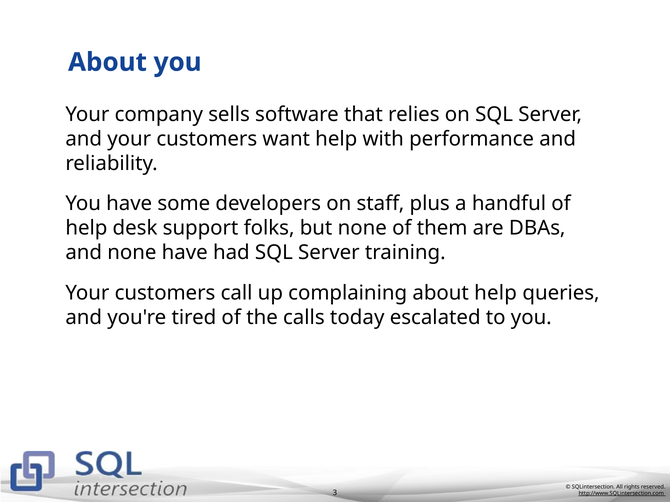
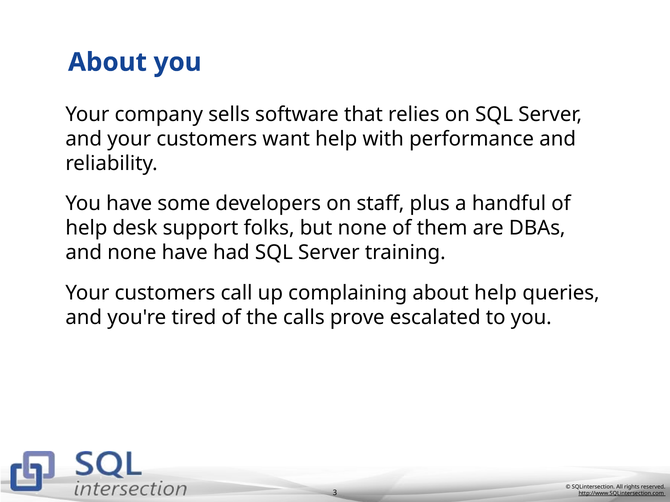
today: today -> prove
